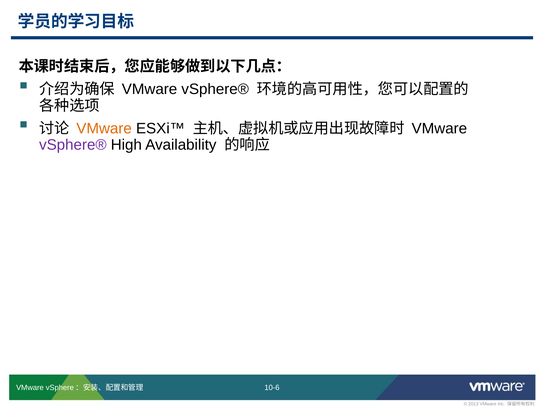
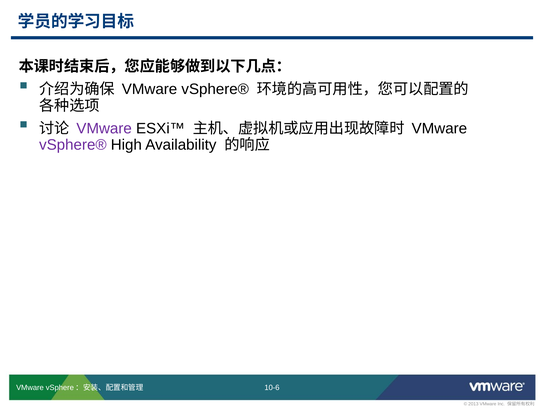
VMware at (104, 128) colour: orange -> purple
